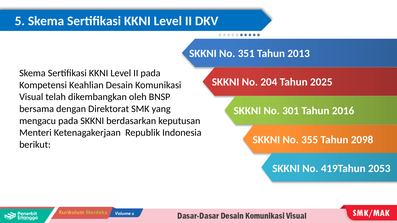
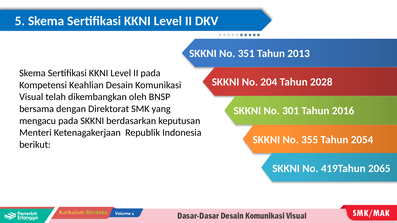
2025: 2025 -> 2028
2098: 2098 -> 2054
2053: 2053 -> 2065
